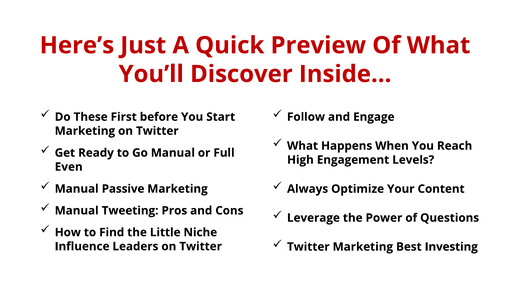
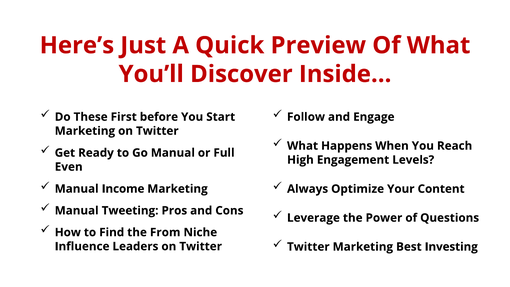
Passive: Passive -> Income
Little: Little -> From
